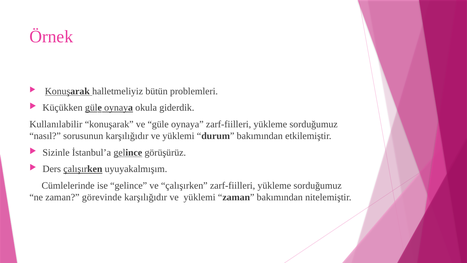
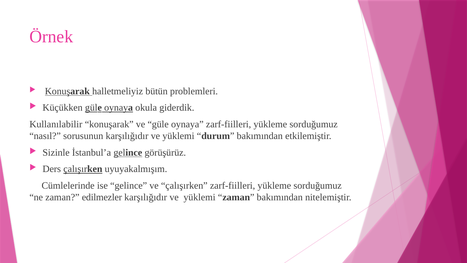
görevinde: görevinde -> edilmezler
